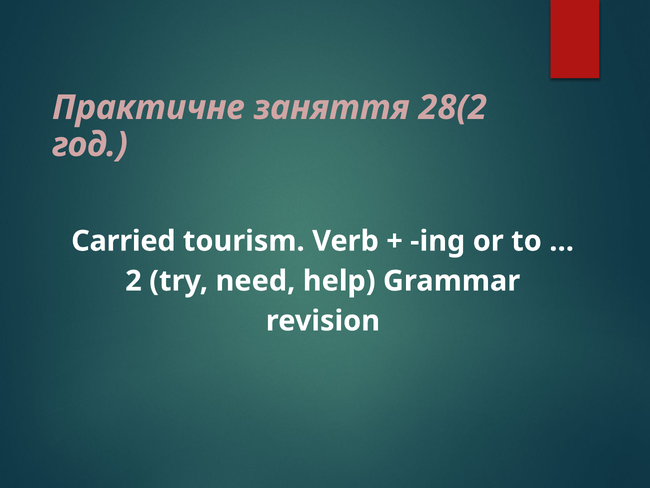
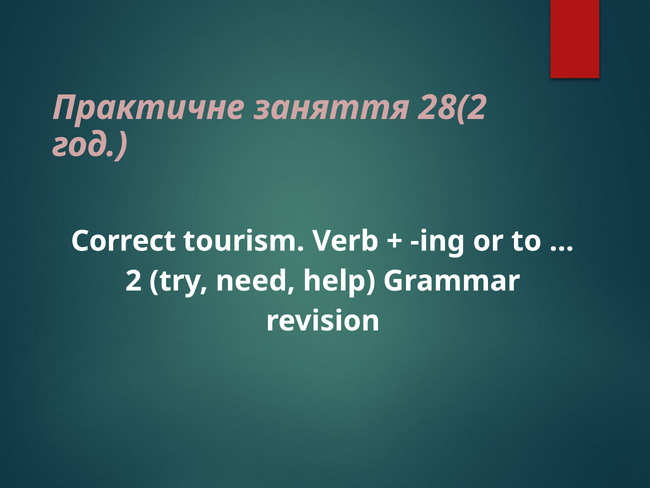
Carried: Carried -> Correct
